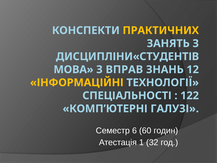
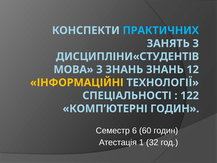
ПРАКТИЧНИХ colour: yellow -> light blue
З ВПРАВ: ВПРАВ -> ЗНАНЬ
КОМП’ЮТЕРНІ ГАЛУЗІ: ГАЛУЗІ -> ГОДИН
